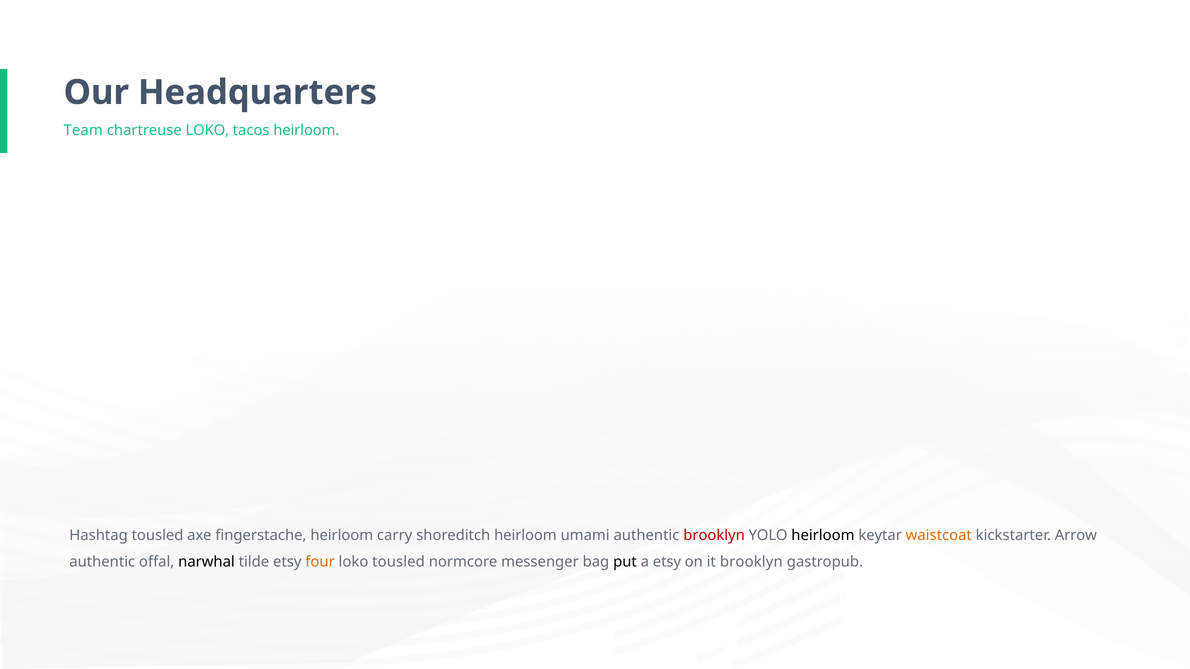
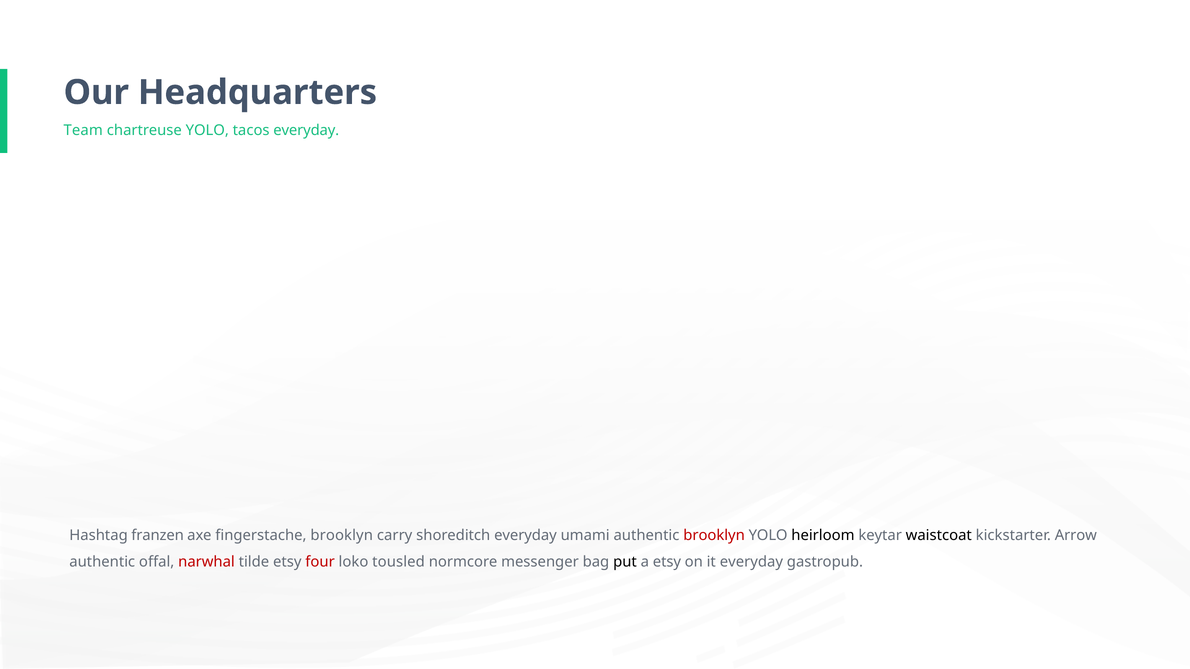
chartreuse LOKO: LOKO -> YOLO
tacos heirloom: heirloom -> everyday
Hashtag tousled: tousled -> franzen
fingerstache heirloom: heirloom -> brooklyn
shoreditch heirloom: heirloom -> everyday
waistcoat colour: orange -> black
narwhal colour: black -> red
four colour: orange -> red
it brooklyn: brooklyn -> everyday
